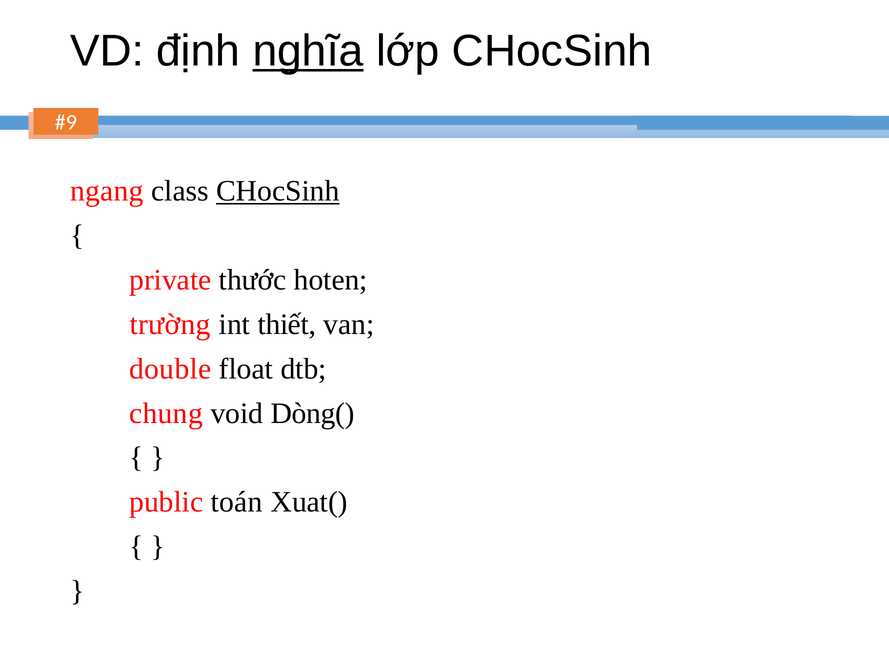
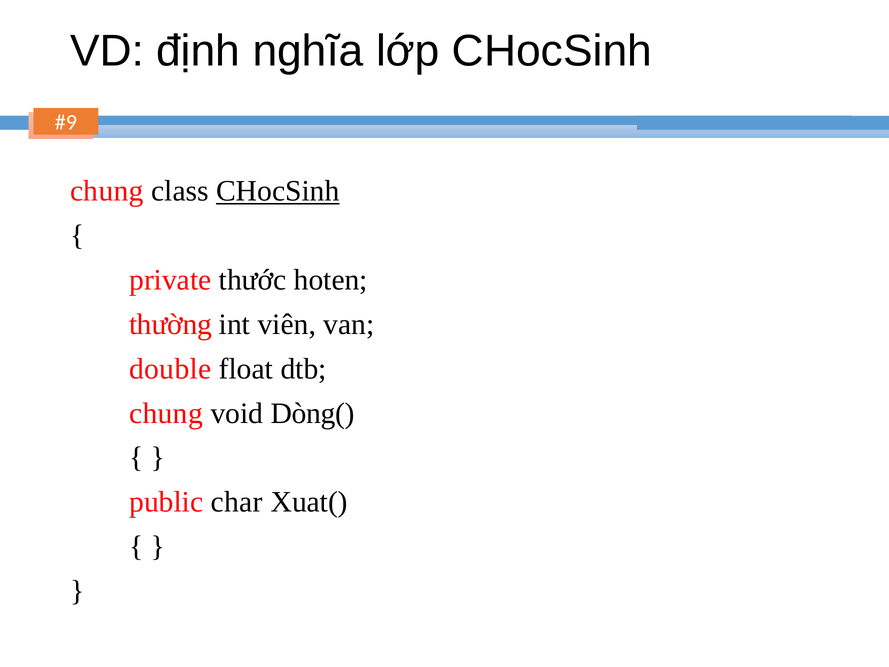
nghĩa underline: present -> none
ngang at (107, 191): ngang -> chung
trường: trường -> thường
thiết: thiết -> viên
toán: toán -> char
